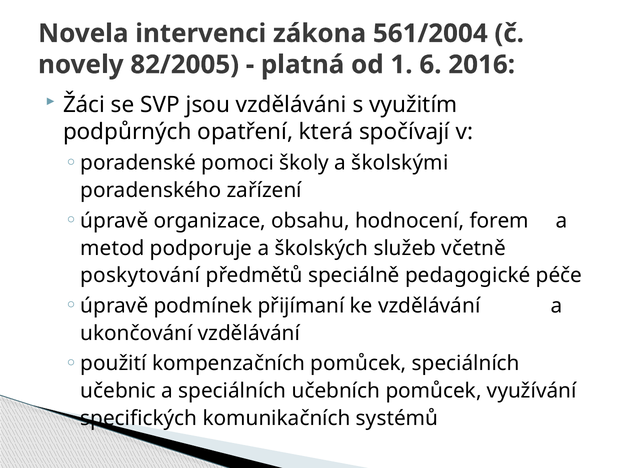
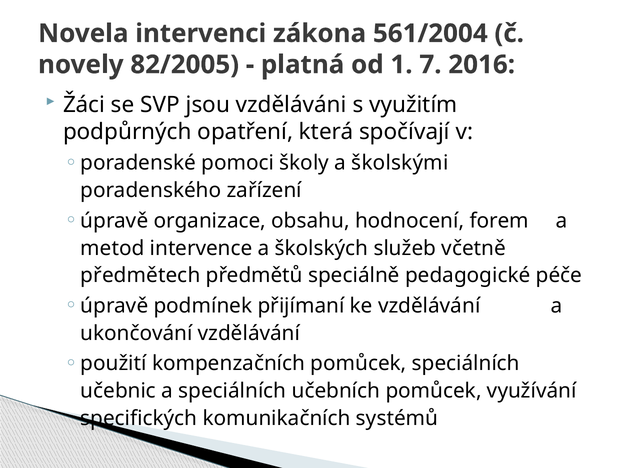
6: 6 -> 7
podporuje: podporuje -> intervence
poskytování: poskytování -> předmětech
